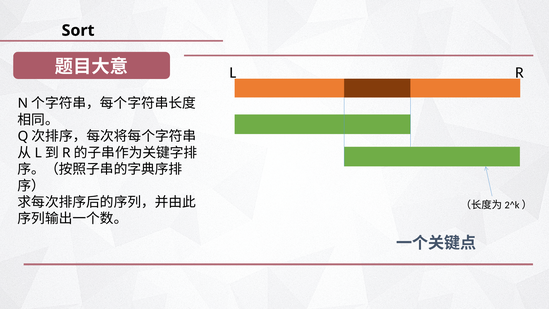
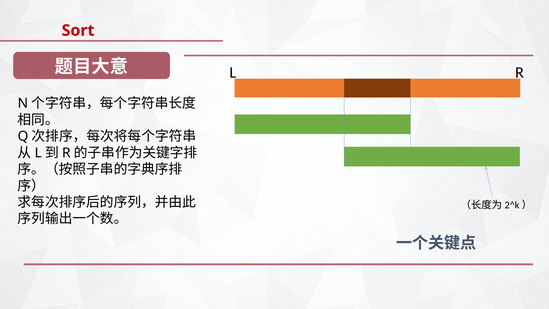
Sort colour: black -> red
